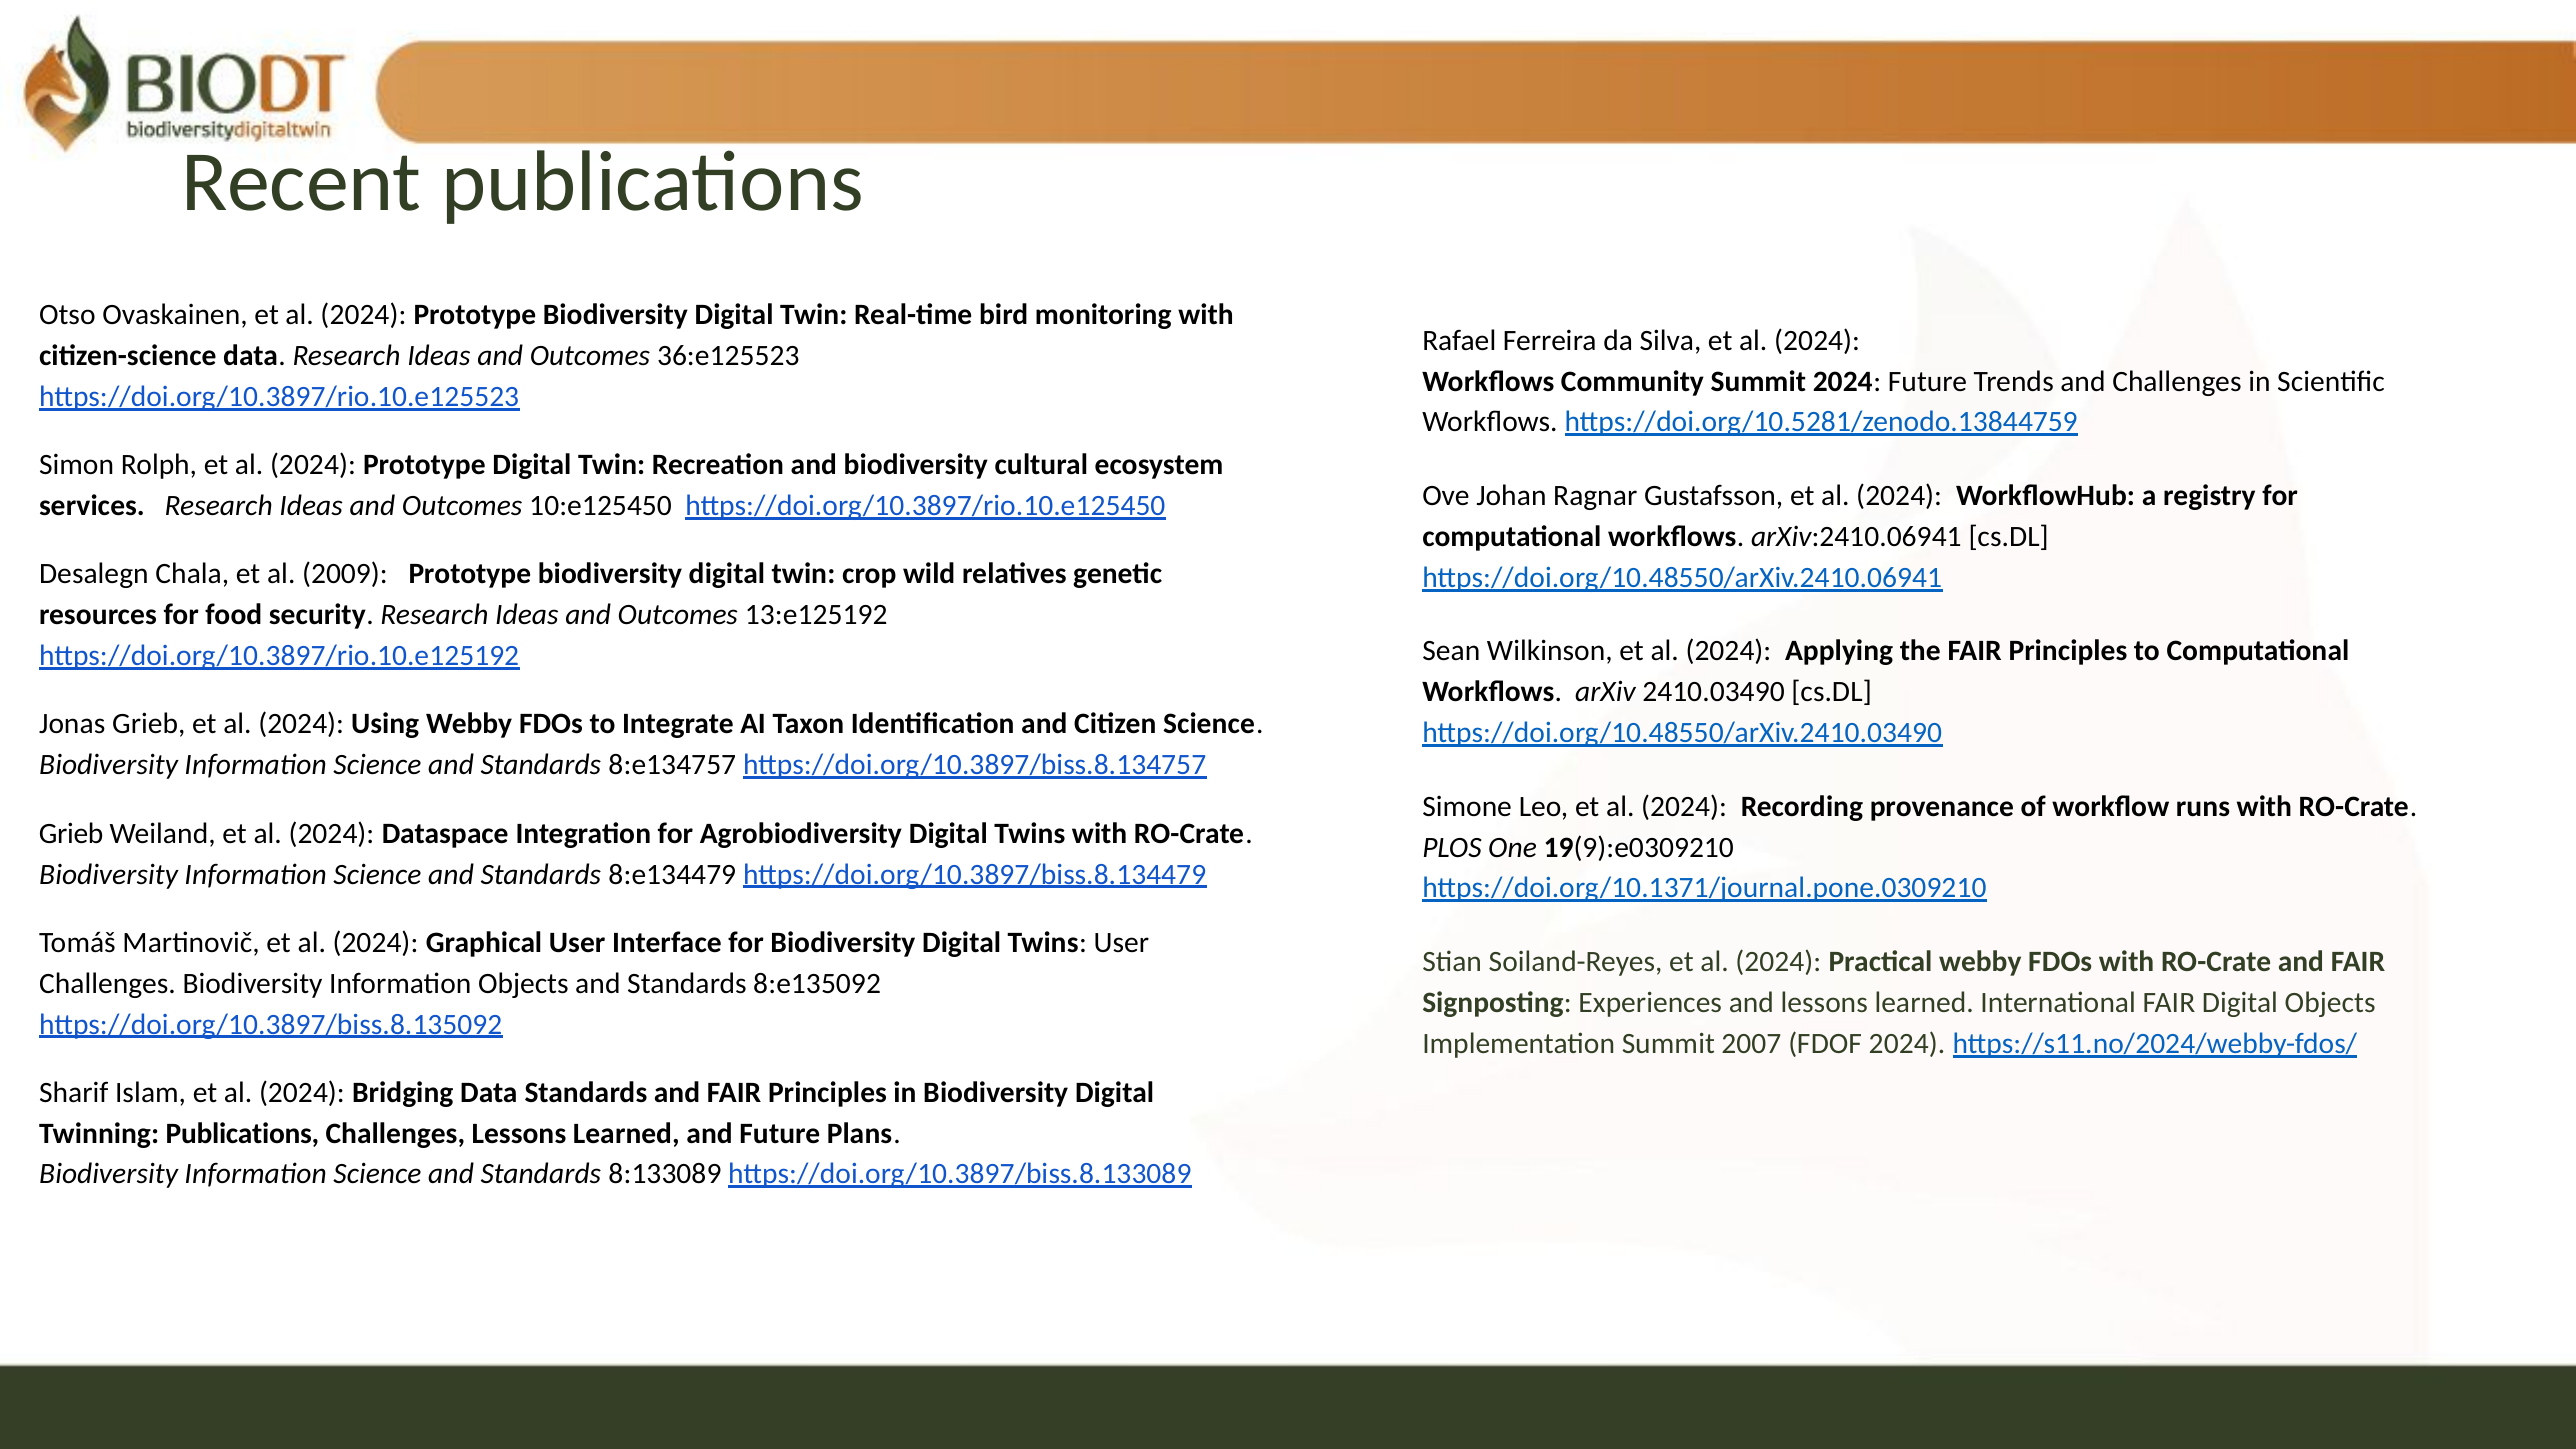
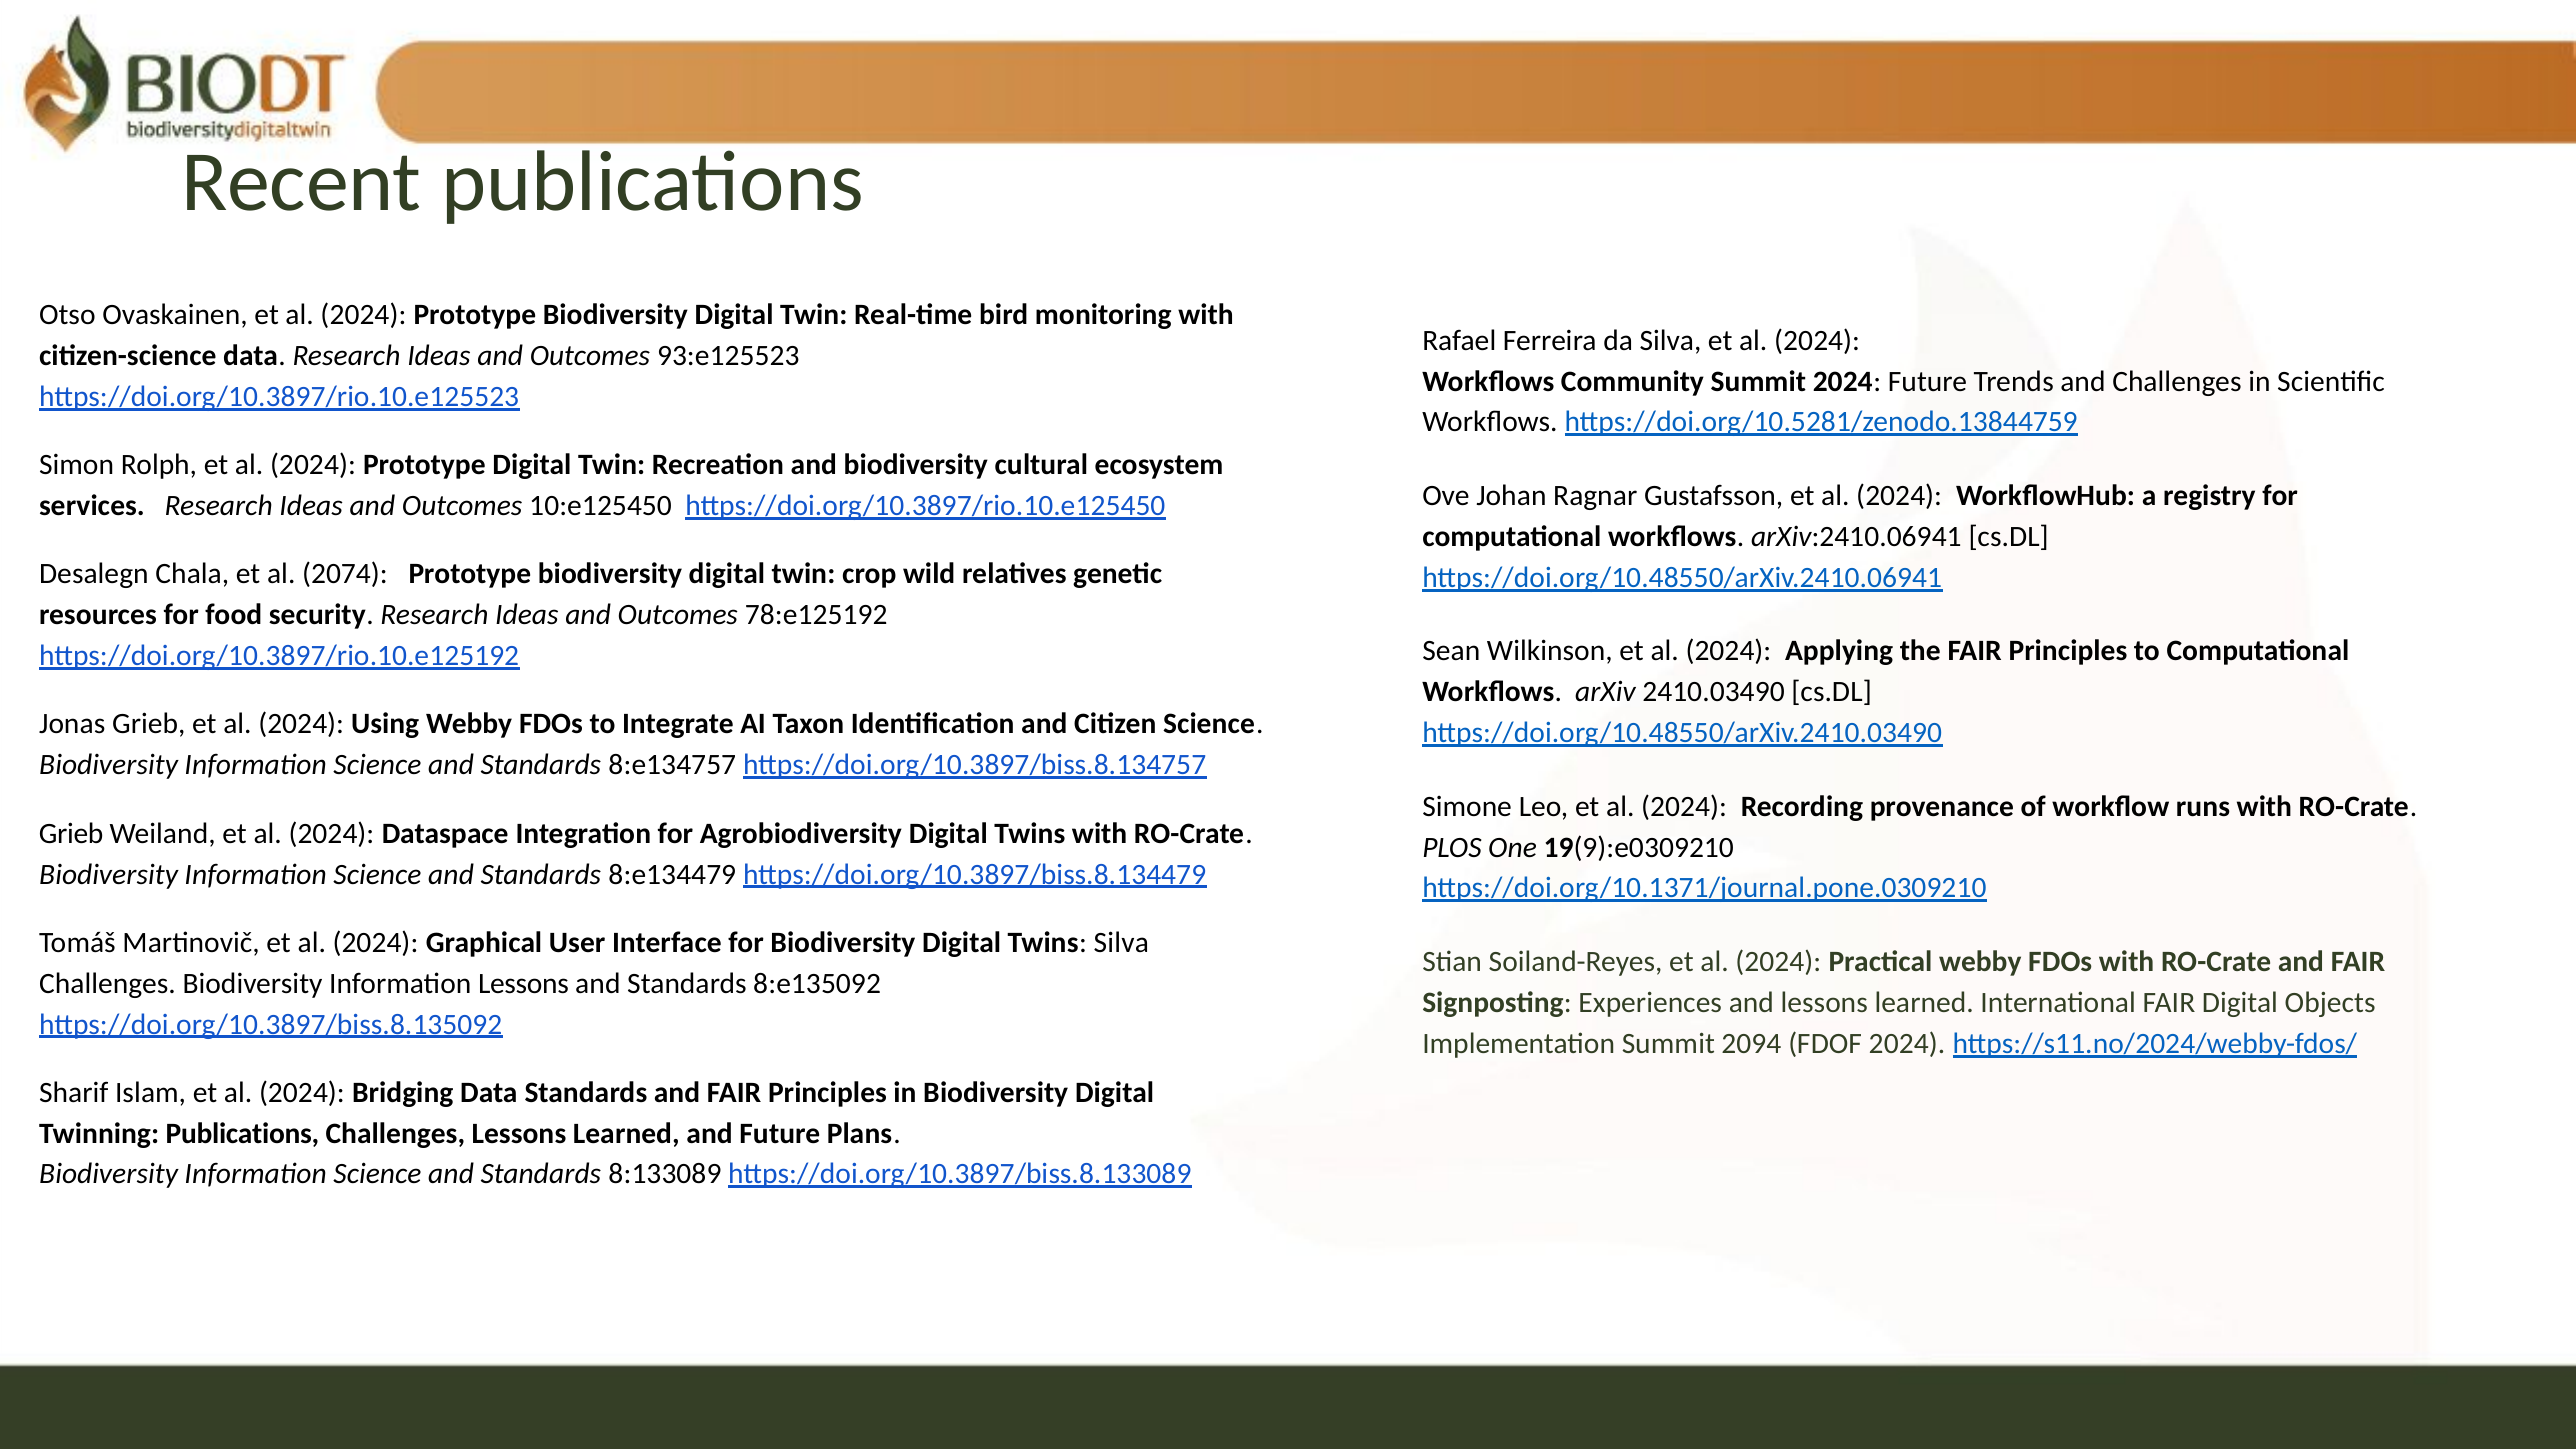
36:e125523: 36:e125523 -> 93:e125523
2009: 2009 -> 2074
13:e125192: 13:e125192 -> 78:e125192
Twins User: User -> Silva
Information Objects: Objects -> Lessons
2007: 2007 -> 2094
